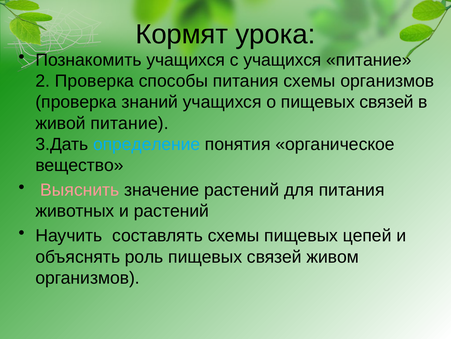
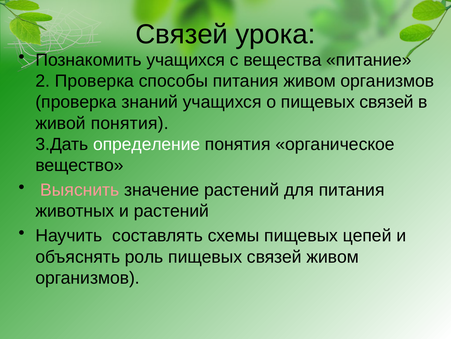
Кормят at (182, 34): Кормят -> Связей
с учащихся: учащихся -> вещества
питания схемы: схемы -> живом
живой питание: питание -> понятия
определение colour: light blue -> white
